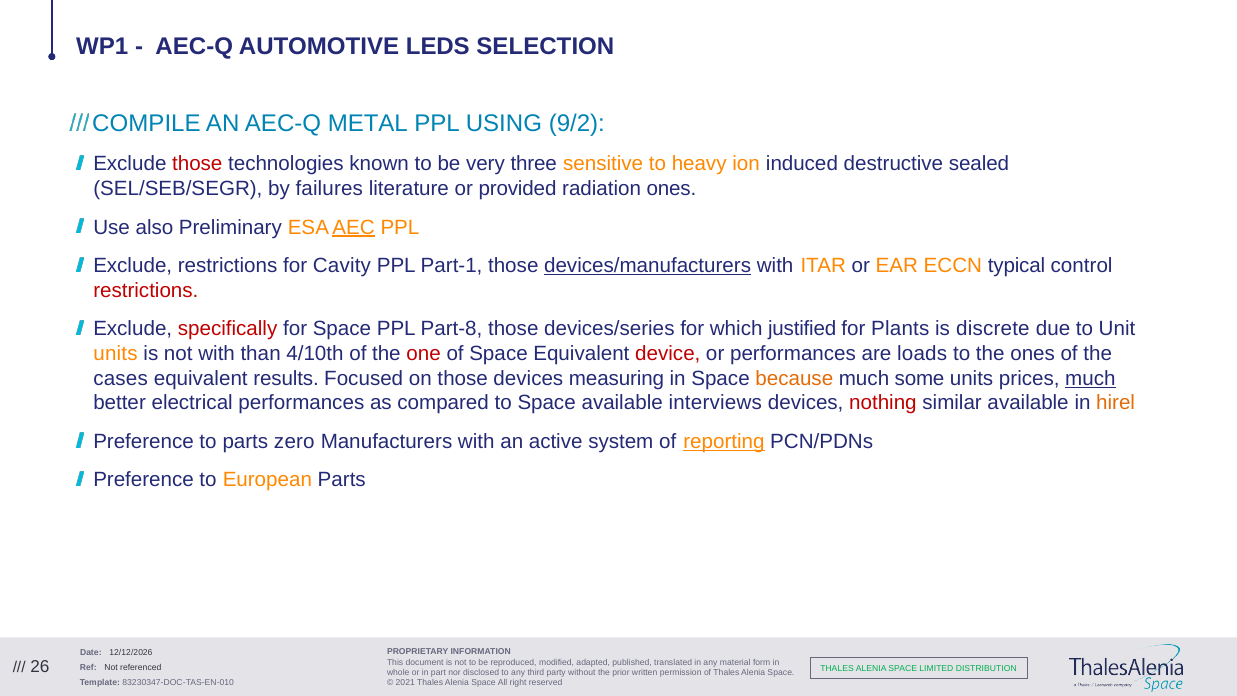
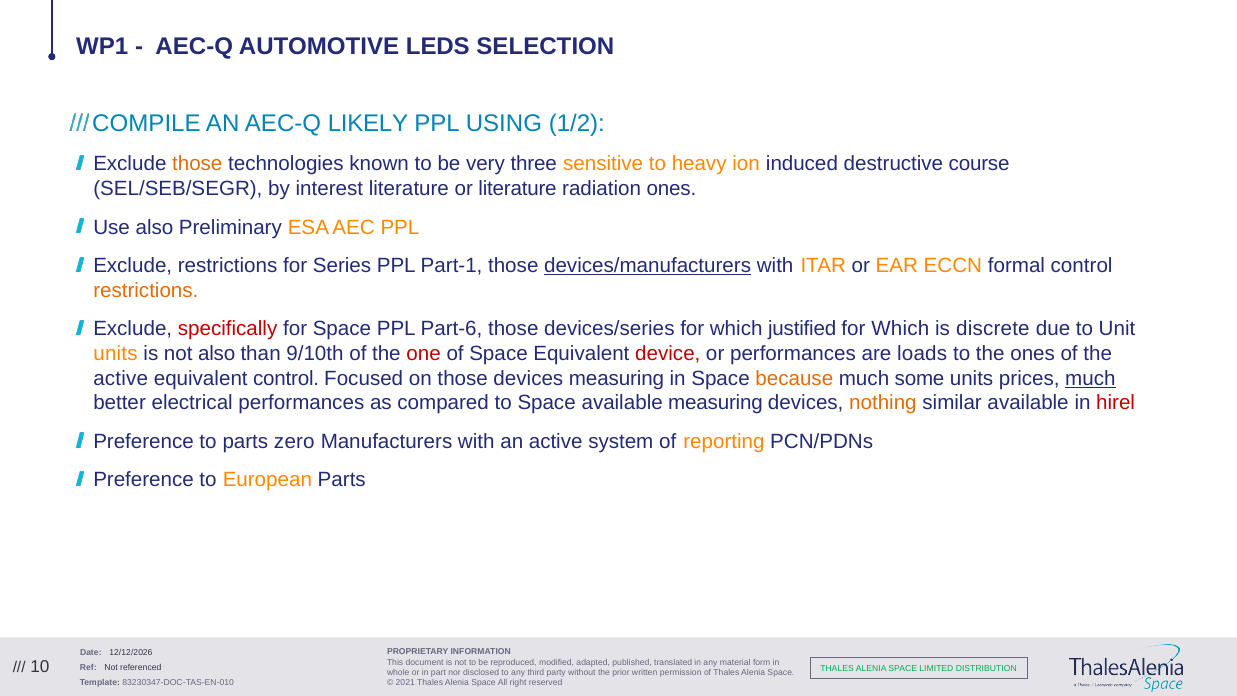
METAL: METAL -> LIKELY
9/2: 9/2 -> 1/2
those at (197, 164) colour: red -> orange
sealed: sealed -> course
failures: failures -> interest
or provided: provided -> literature
AEC underline: present -> none
Cavity: Cavity -> Series
typical: typical -> formal
restrictions at (146, 290) colour: red -> orange
Part-8: Part-8 -> Part-6
Plants at (900, 329): Plants -> Which
not with: with -> also
4/10th: 4/10th -> 9/10th
cases at (121, 378): cases -> active
equivalent results: results -> control
available interviews: interviews -> measuring
nothing colour: red -> orange
hirel colour: orange -> red
reporting underline: present -> none
26: 26 -> 10
